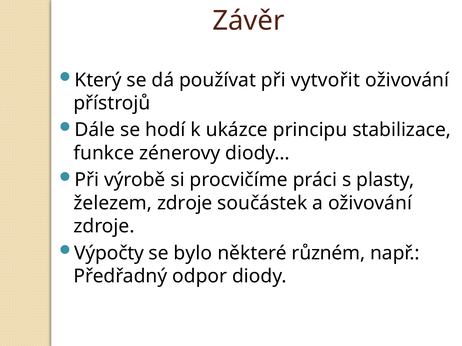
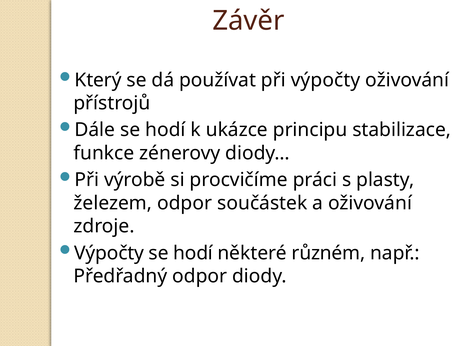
při vytvořit: vytvořit -> výpočty
železem zdroje: zdroje -> odpor
bylo at (193, 253): bylo -> hodí
